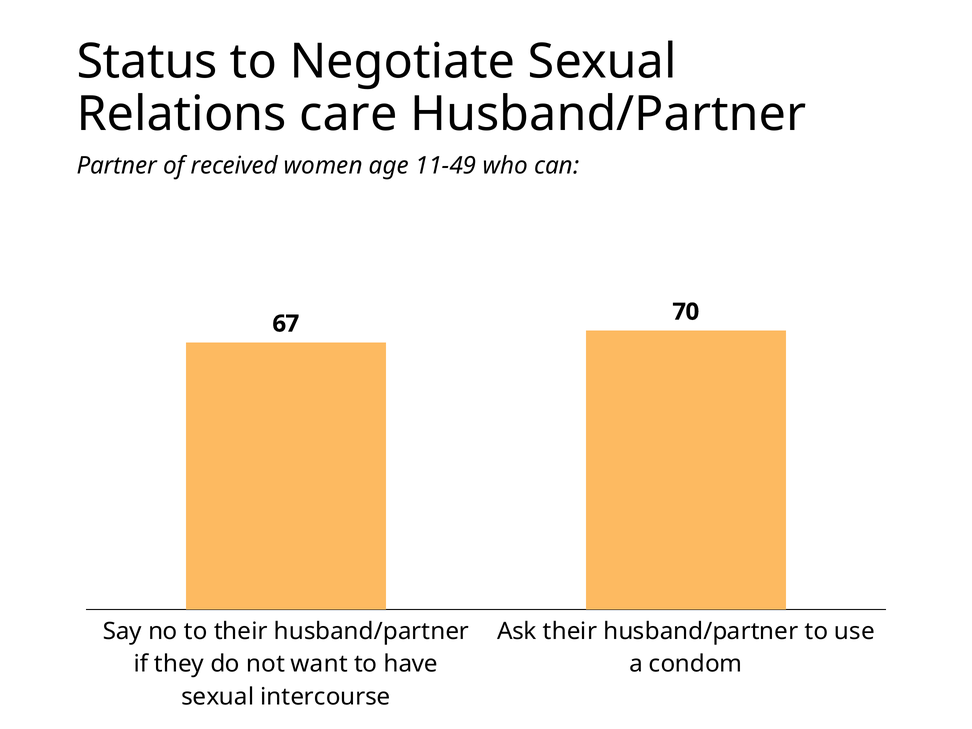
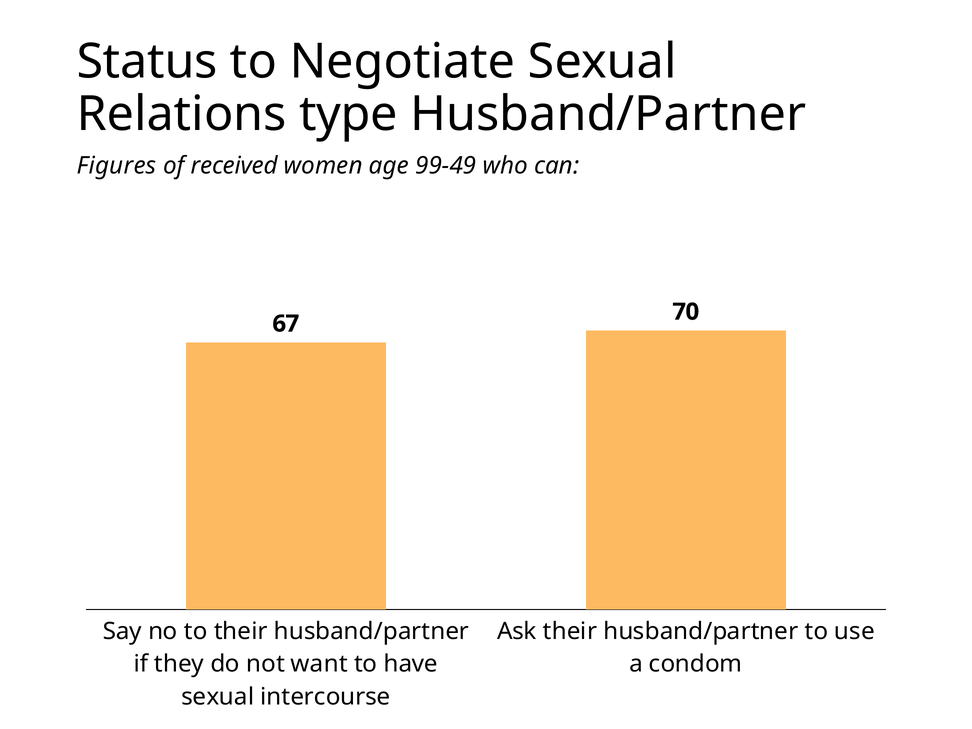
care: care -> type
Partner: Partner -> Figures
11-49: 11-49 -> 99-49
